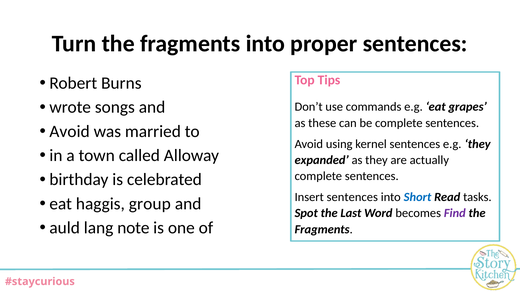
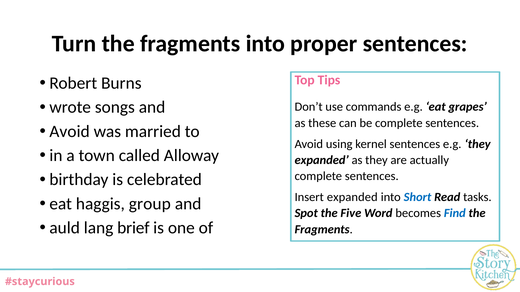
Insert sentences: sentences -> expanded
Last: Last -> Five
Find colour: purple -> blue
note: note -> brief
